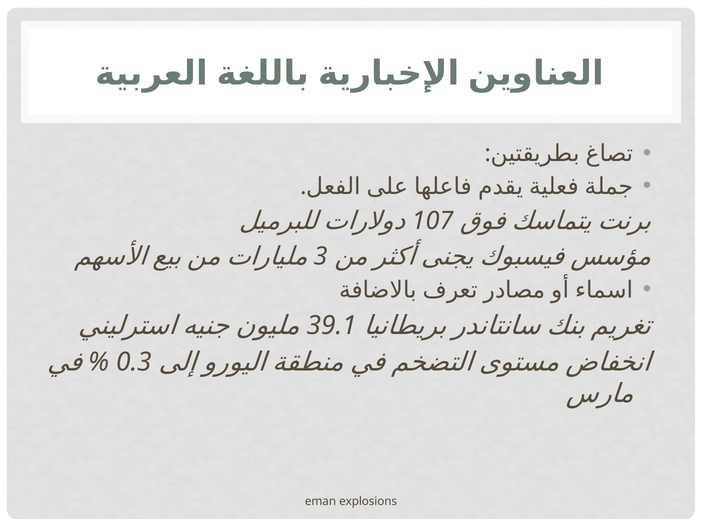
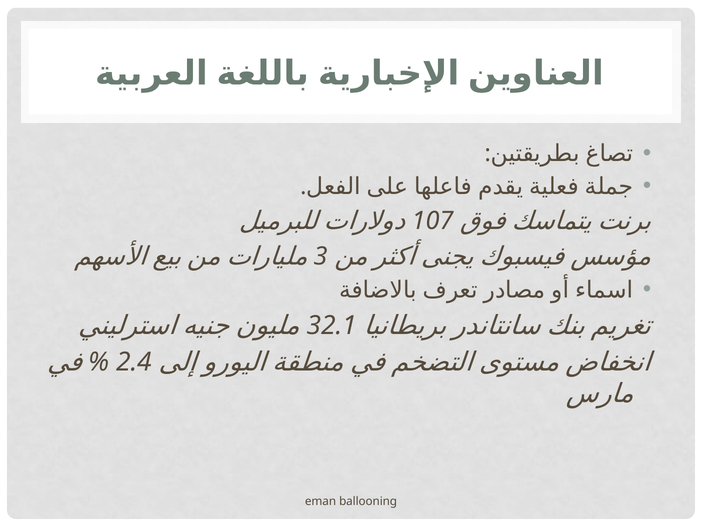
39.1: 39.1 -> 32.1
0.3: 0.3 -> 2.4
explosions: explosions -> ballooning
